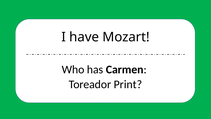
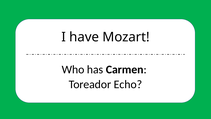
Print: Print -> Echo
